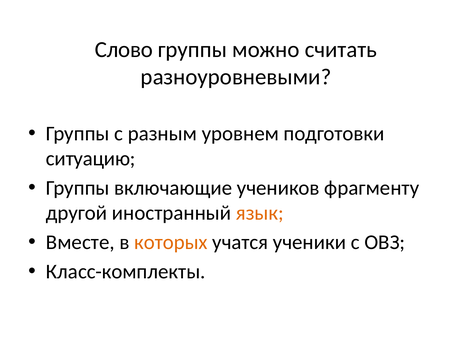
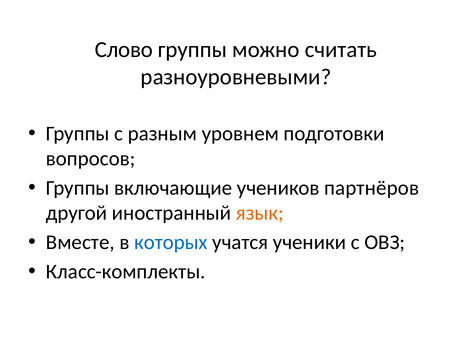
ситуацию: ситуацию -> вопросов
фрагменту: фрагменту -> партнёров
которых colour: orange -> blue
